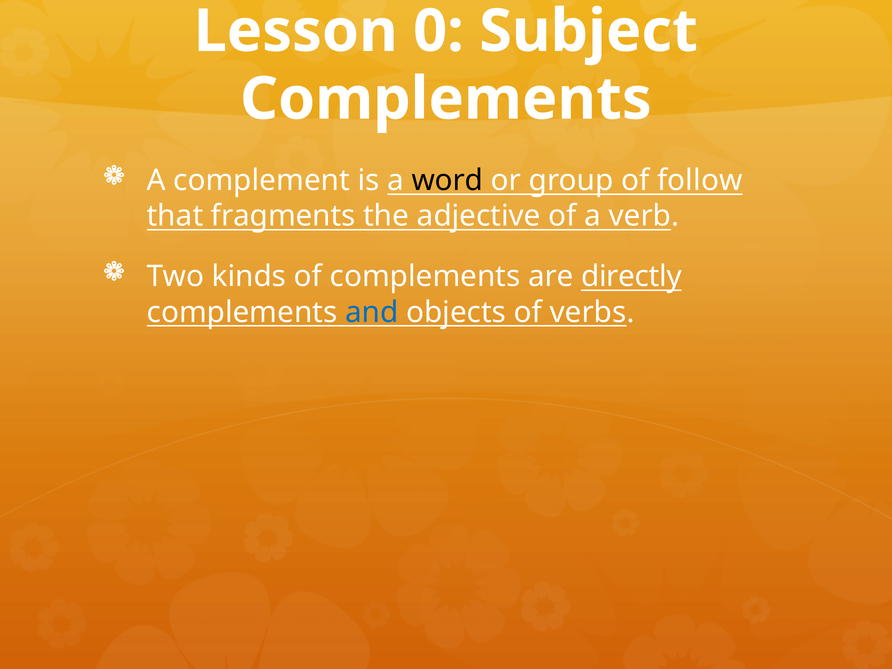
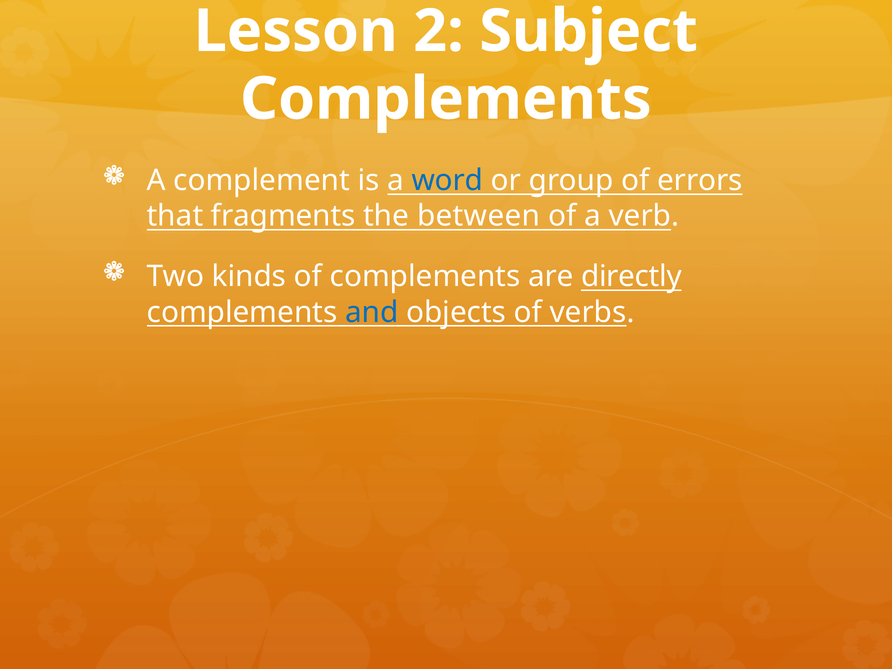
0: 0 -> 2
word colour: black -> blue
follow: follow -> errors
adjective: adjective -> between
